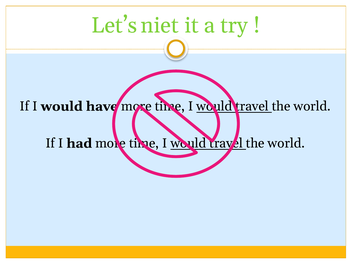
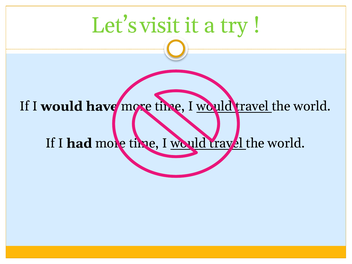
niet: niet -> visit
